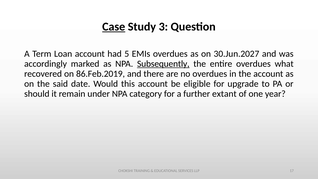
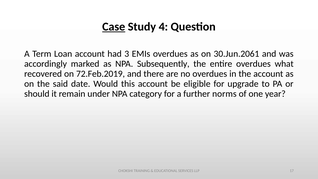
3: 3 -> 4
5: 5 -> 3
30.Jun.2027: 30.Jun.2027 -> 30.Jun.2061
Subsequently underline: present -> none
86.Feb.2019: 86.Feb.2019 -> 72.Feb.2019
extant: extant -> norms
